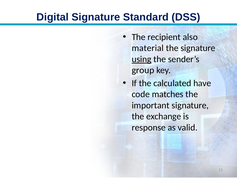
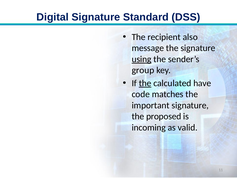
material: material -> message
the at (145, 83) underline: none -> present
exchange: exchange -> proposed
response: response -> incoming
